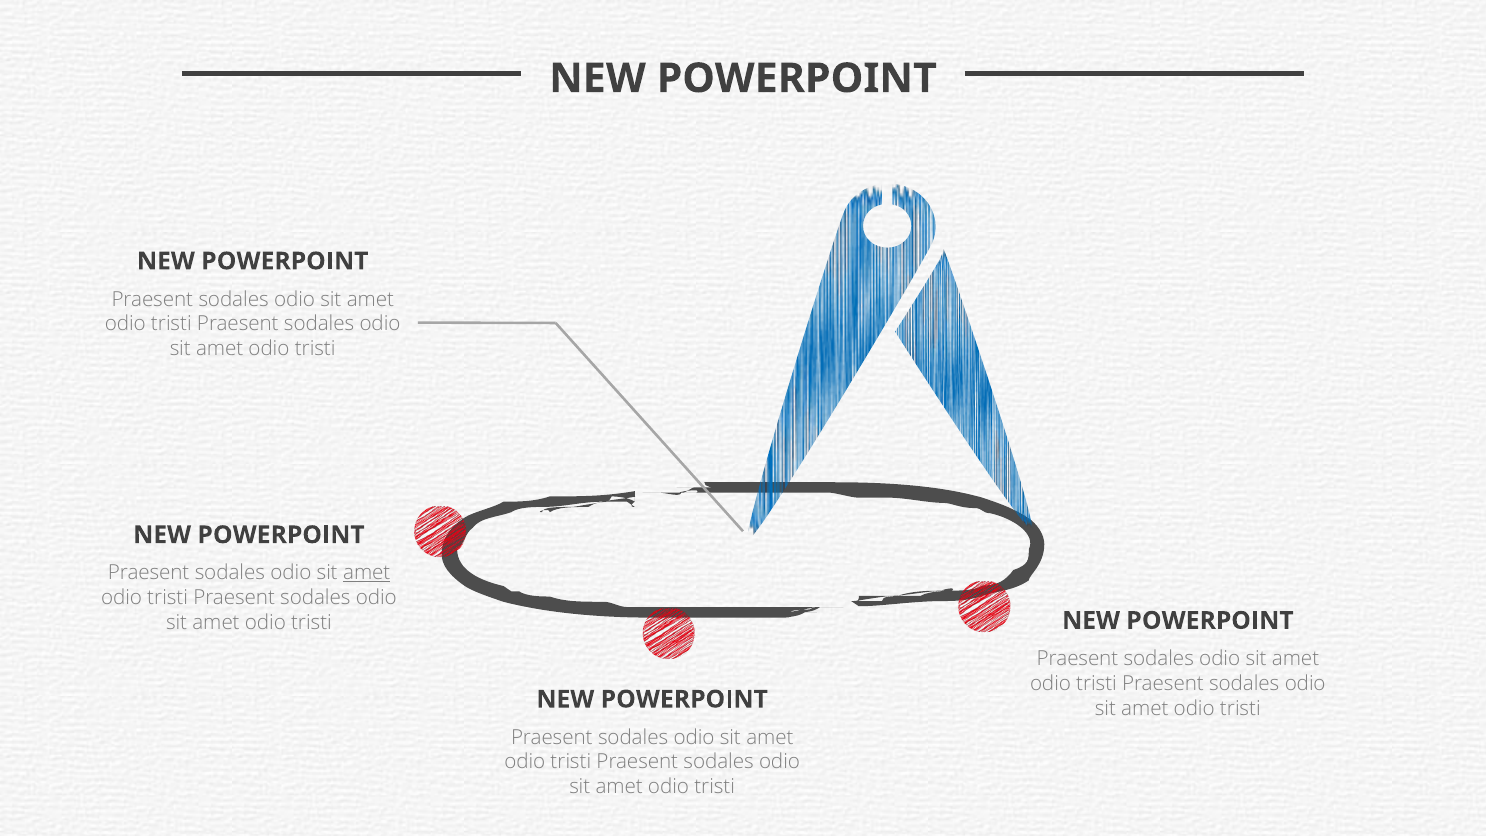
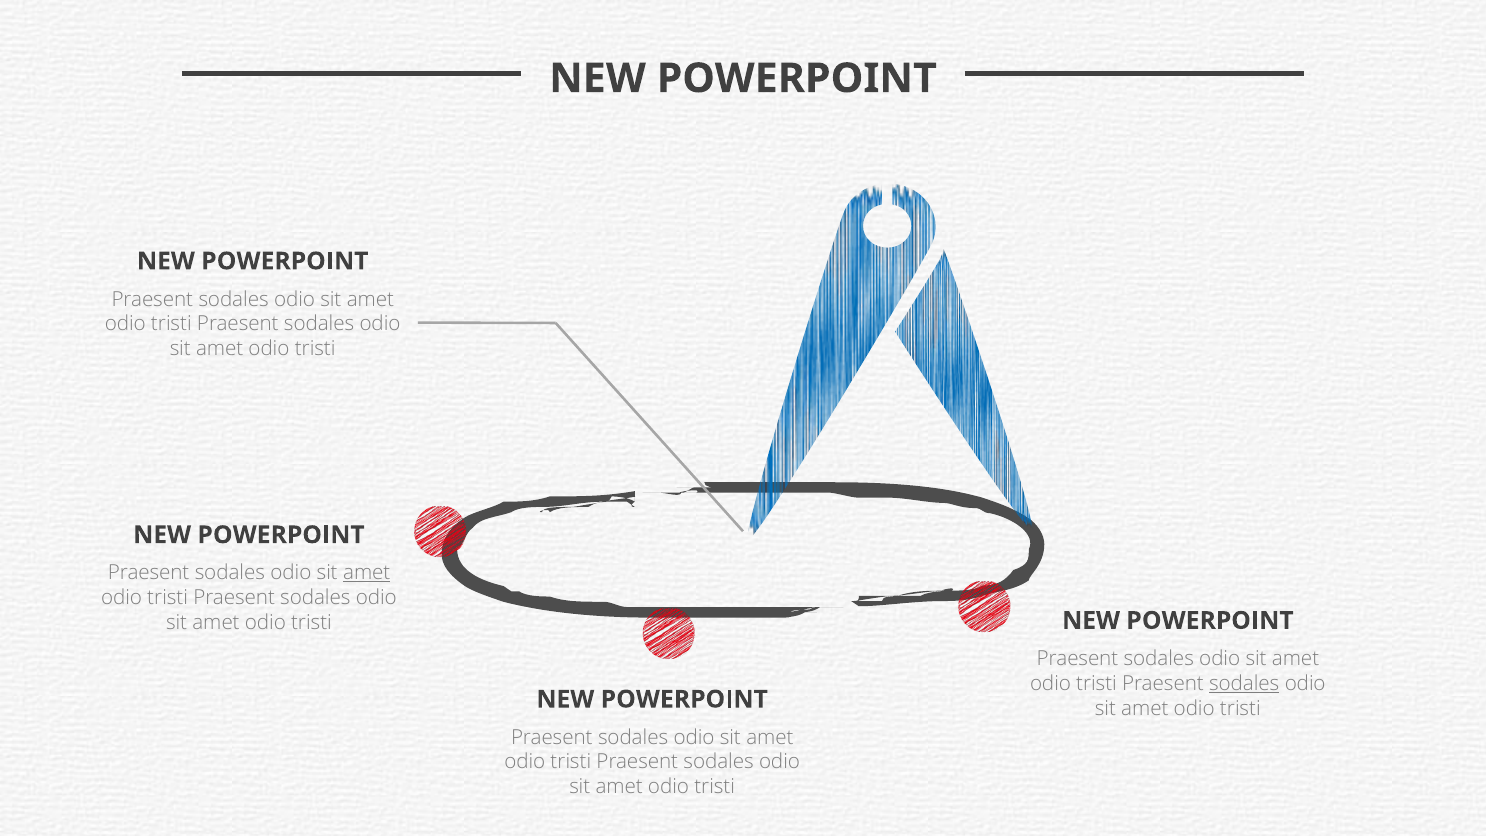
sodales at (1244, 683) underline: none -> present
